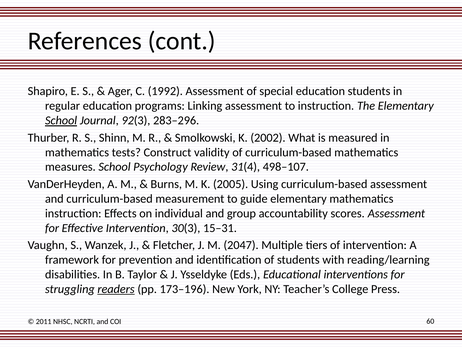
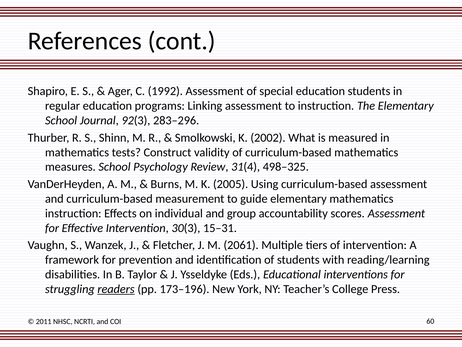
School at (61, 120) underline: present -> none
498–107: 498–107 -> 498–325
2047: 2047 -> 2061
